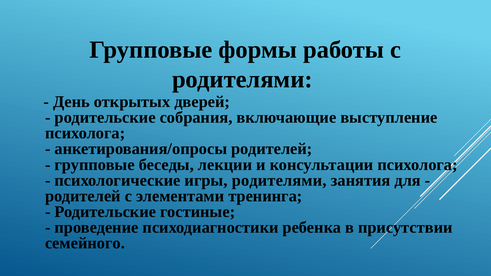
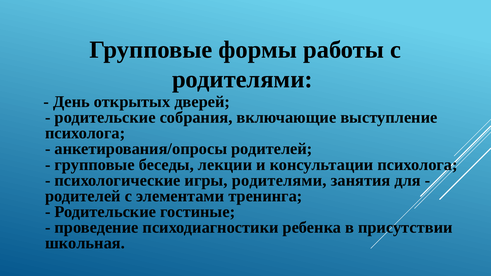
семейного: семейного -> школьная
